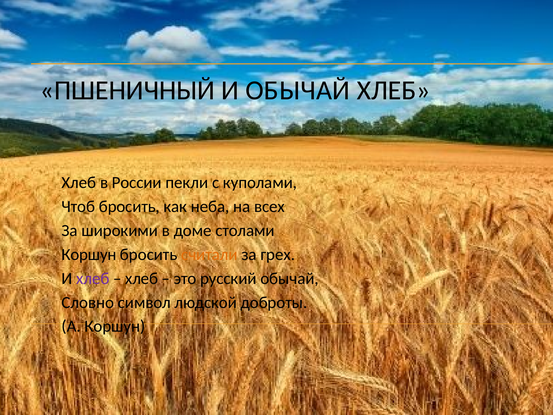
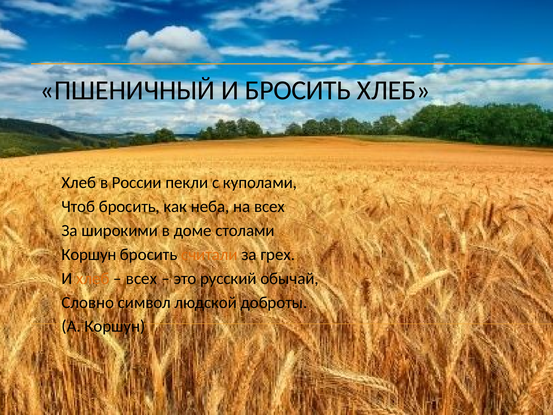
И ОБЫЧАЙ: ОБЫЧАЙ -> БРОСИТЬ
хлеб at (93, 278) colour: purple -> orange
хлеб at (142, 278): хлеб -> всех
